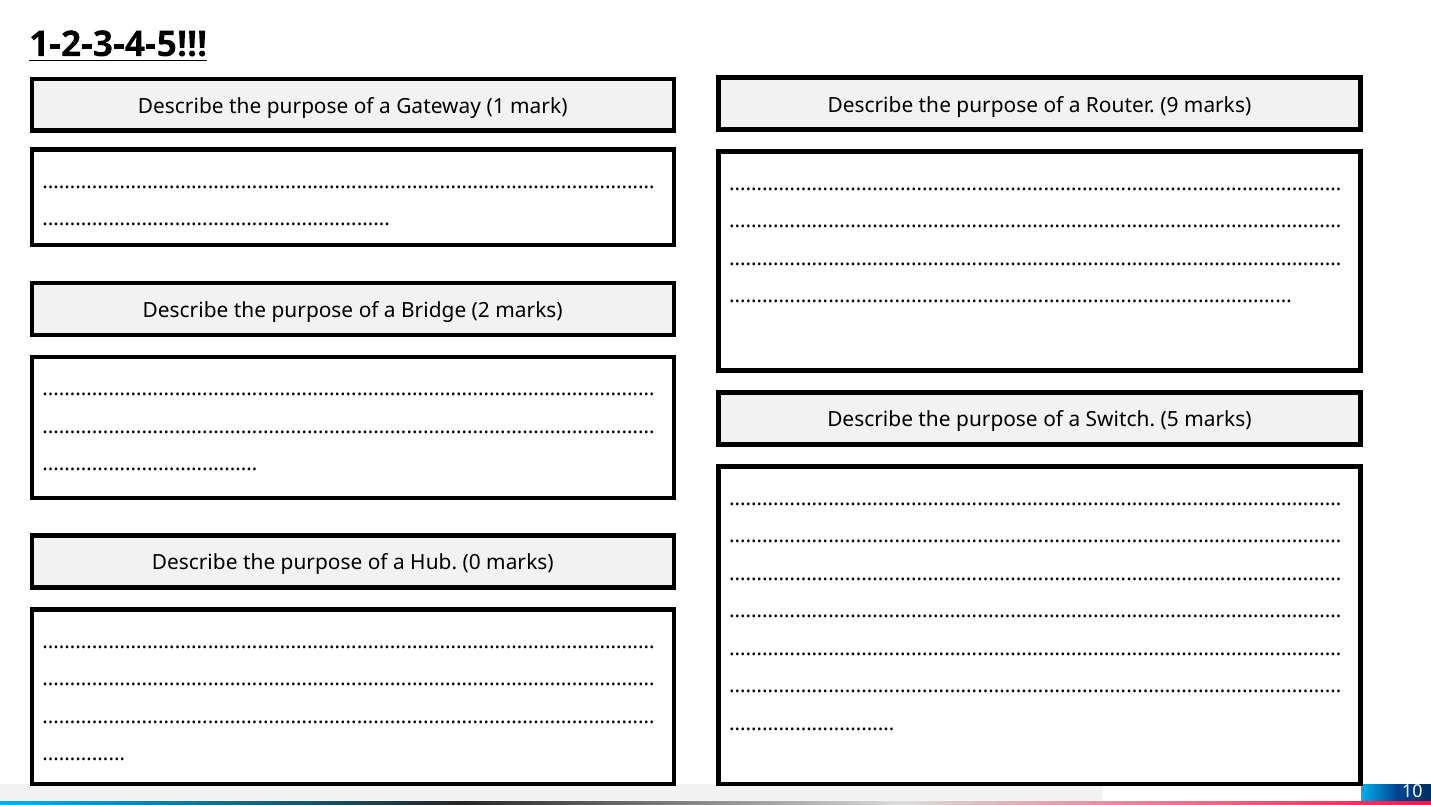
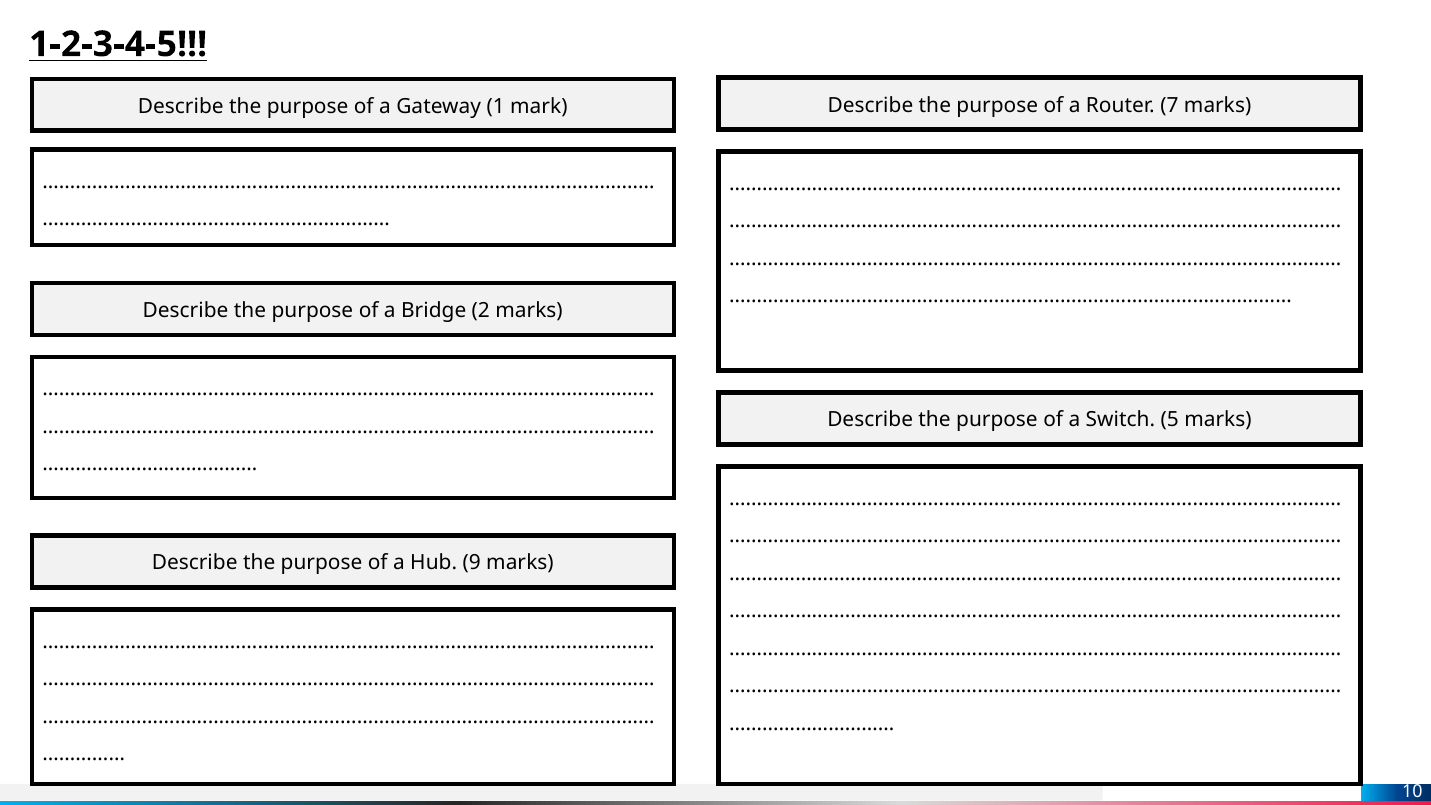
9: 9 -> 7
0: 0 -> 9
